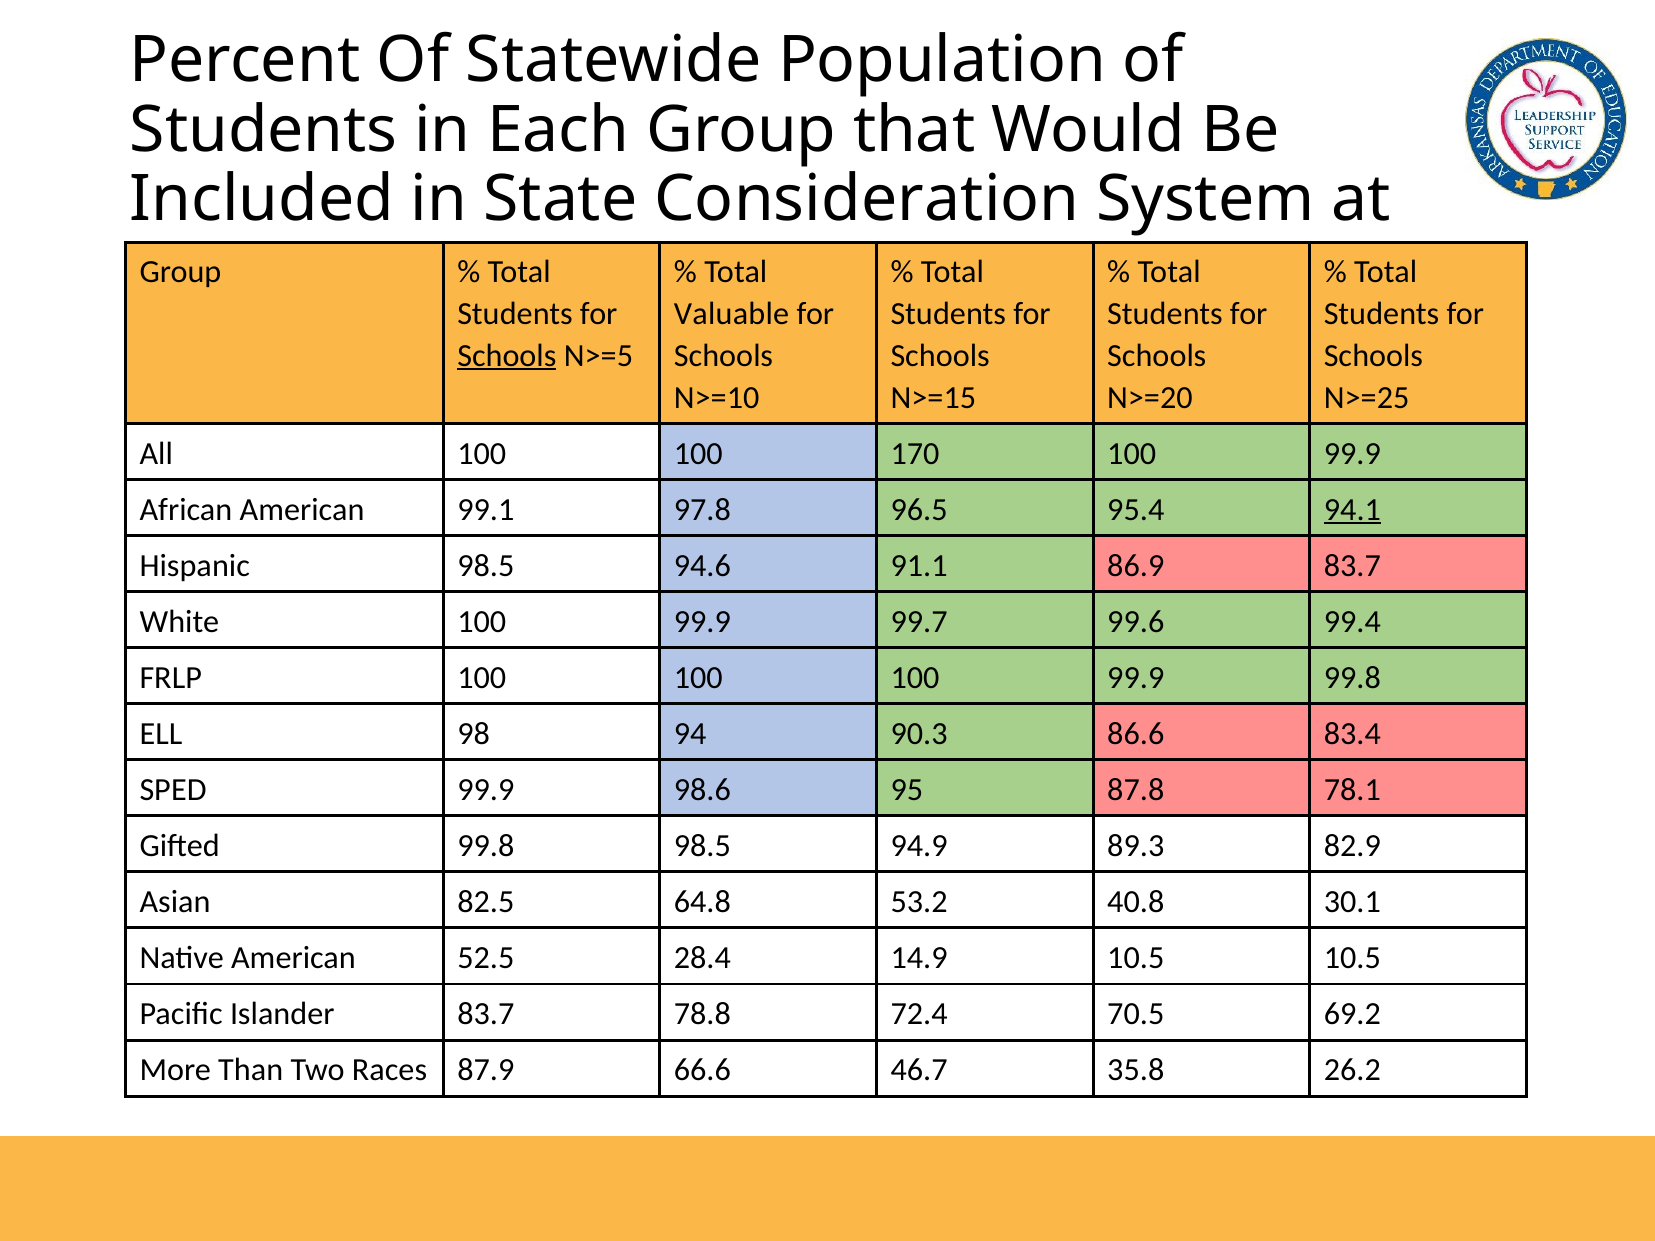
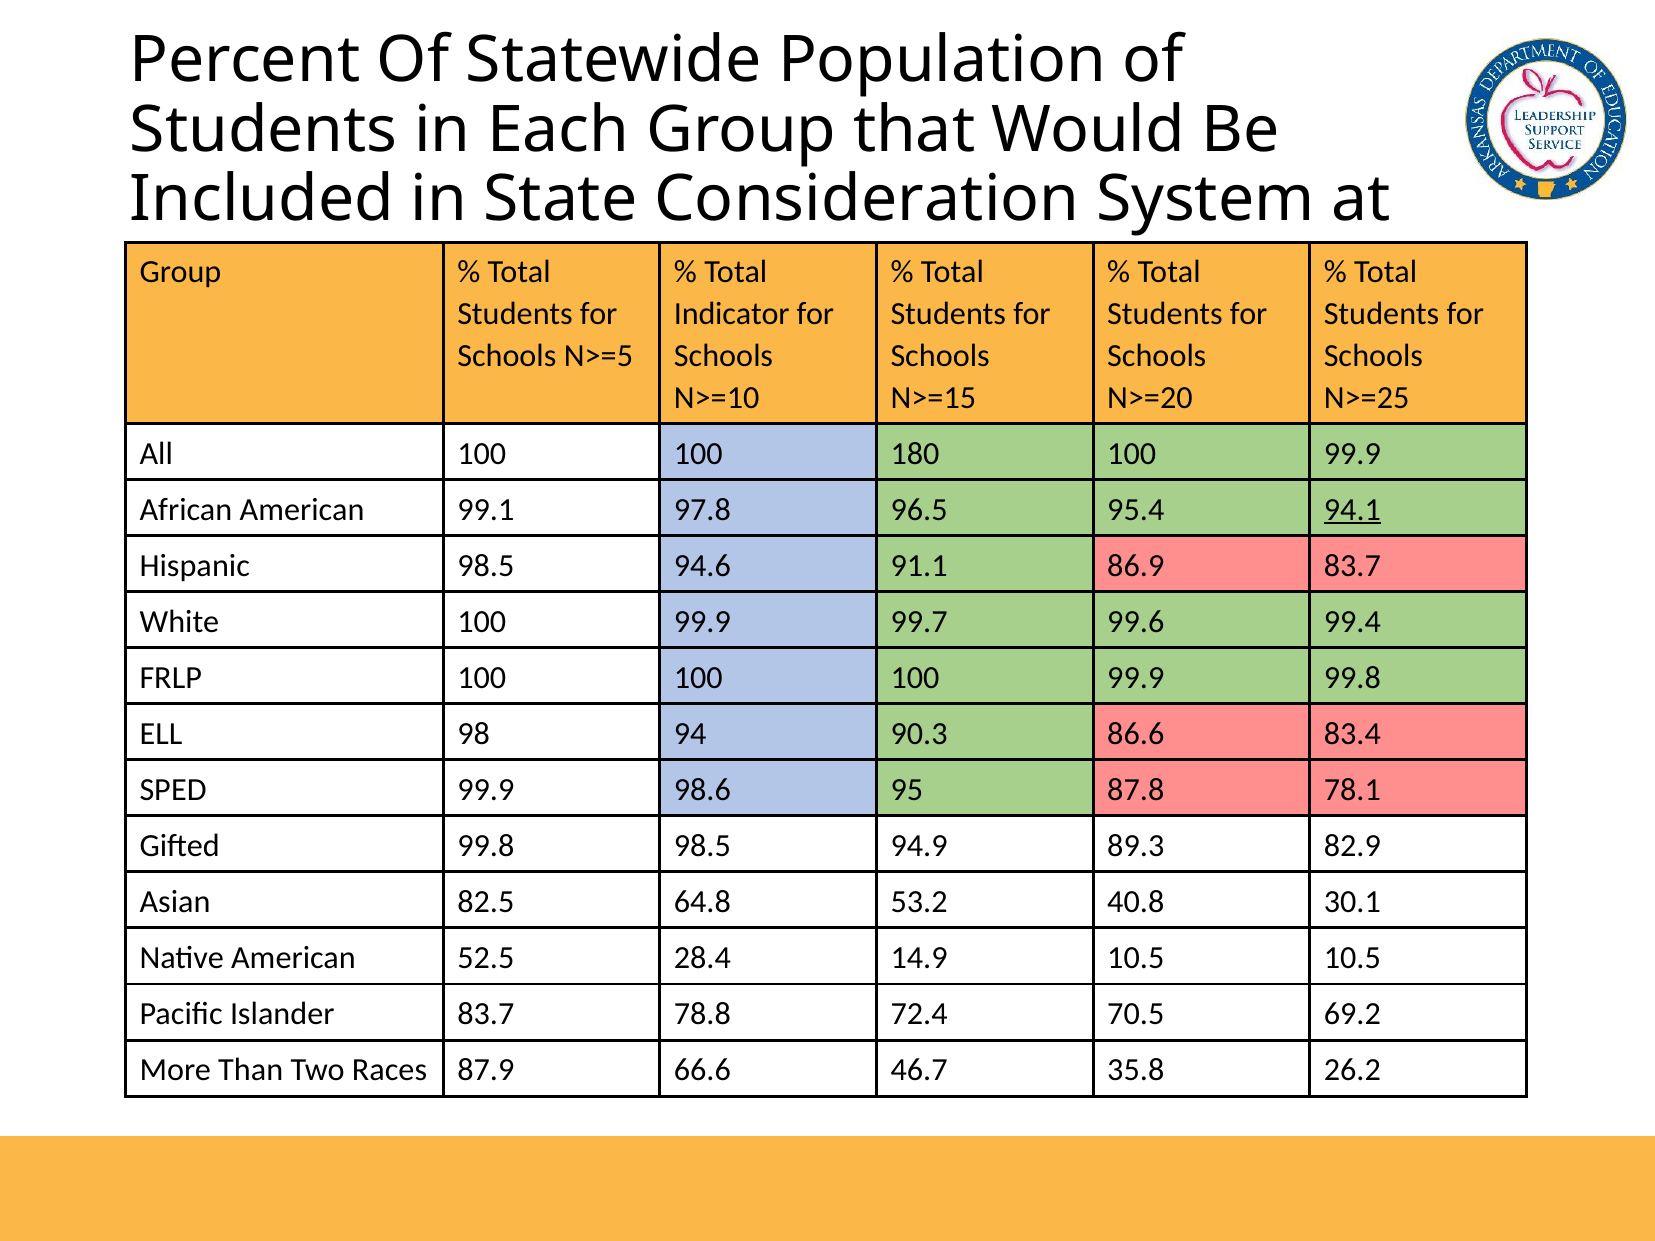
Valuable: Valuable -> Indicator
Schools at (507, 356) underline: present -> none
170: 170 -> 180
